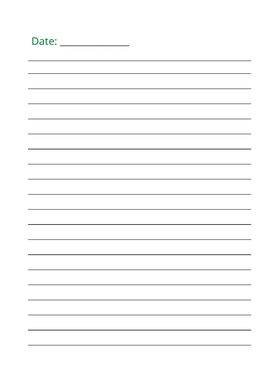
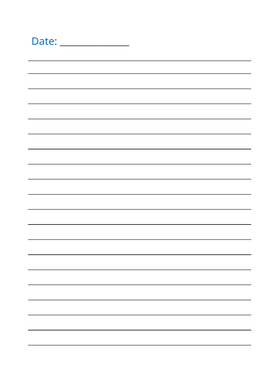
Date colour: green -> blue
